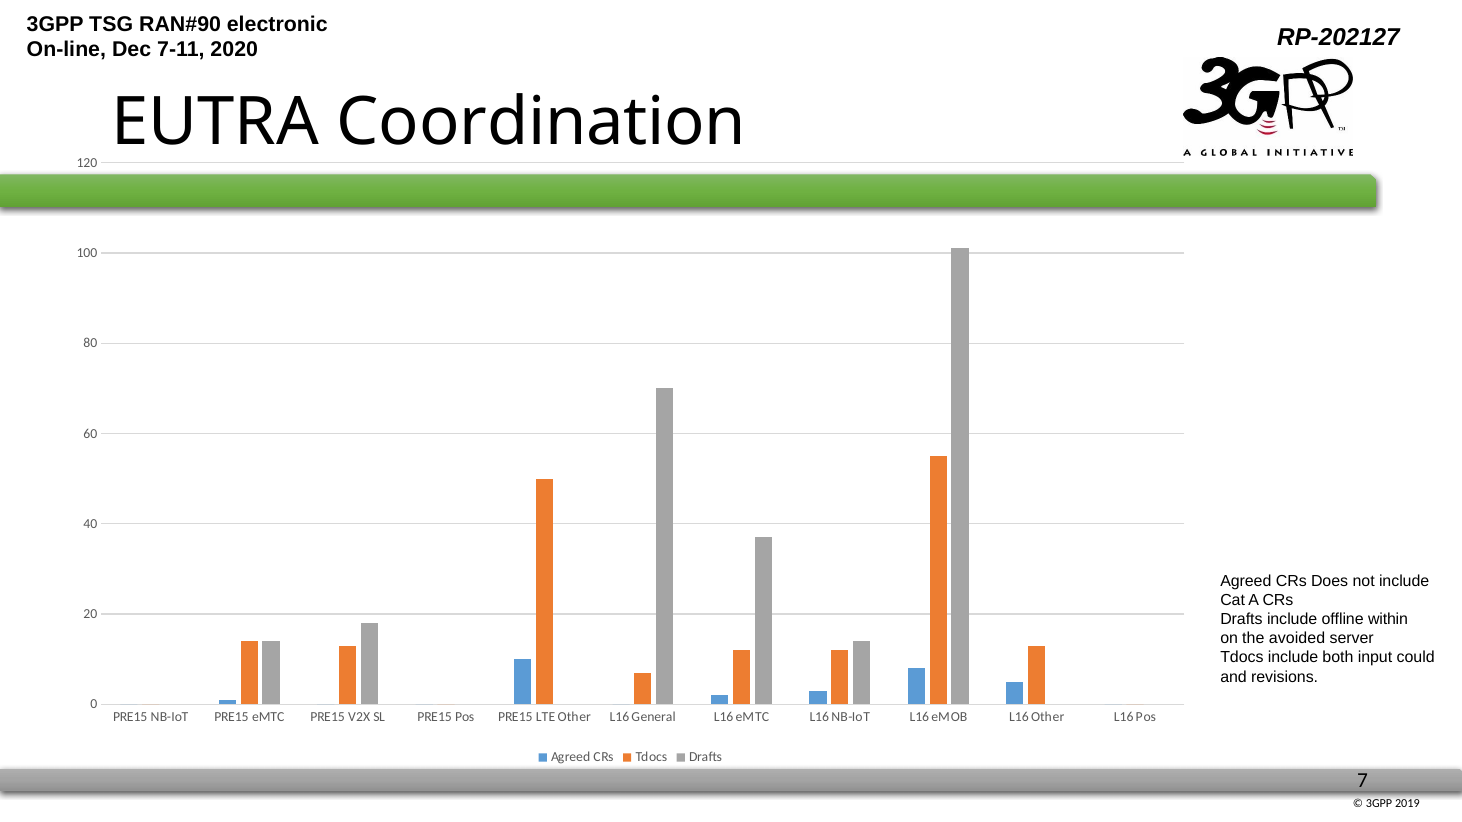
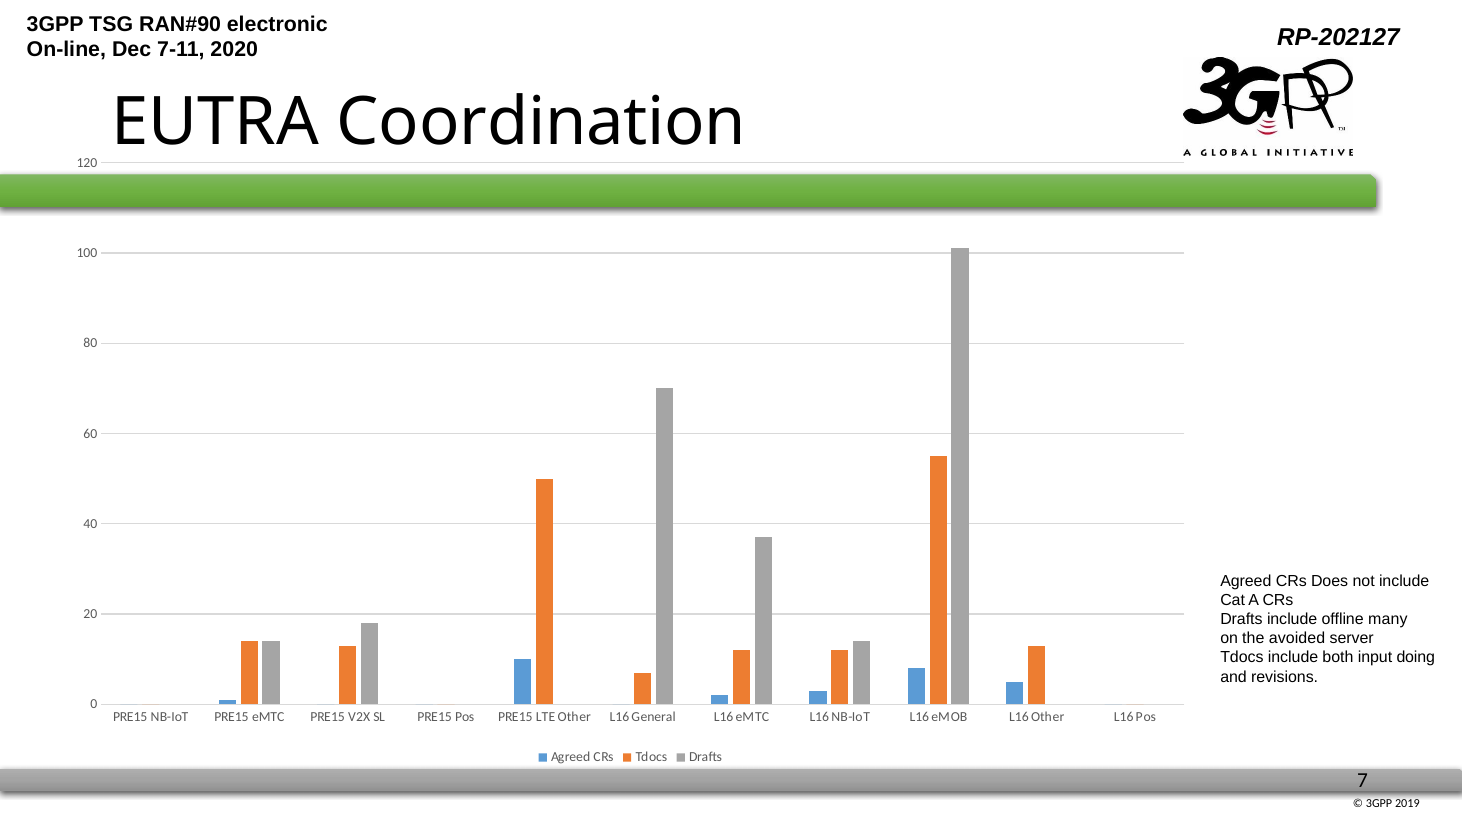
within: within -> many
could: could -> doing
